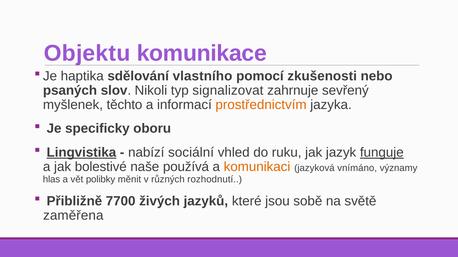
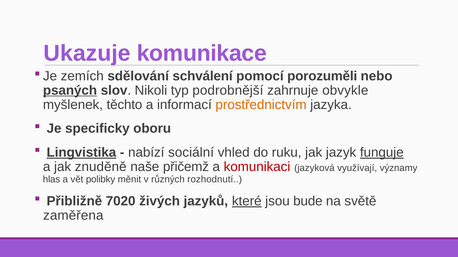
Objektu: Objektu -> Ukazuje
haptika: haptika -> zemích
vlastního: vlastního -> schválení
zkušenosti: zkušenosti -> porozuměli
psaných underline: none -> present
signalizovat: signalizovat -> podrobnější
sevřený: sevřený -> obvykle
bolestivé: bolestivé -> znuděně
používá: používá -> přičemž
komunikaci colour: orange -> red
vnímáno: vnímáno -> využívají
7700: 7700 -> 7020
které underline: none -> present
sobě: sobě -> bude
